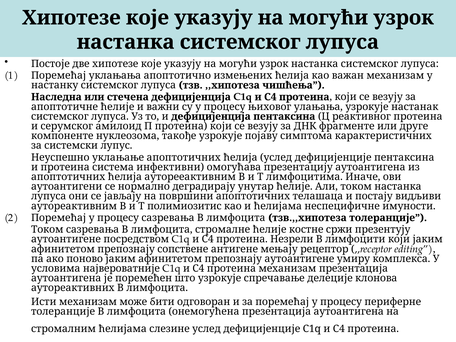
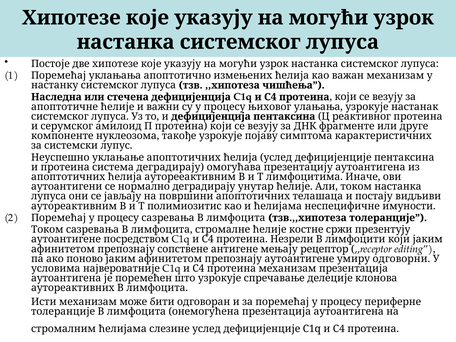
система инфективни: инфективни -> деградирају
комплекса: комплекса -> одговорни
